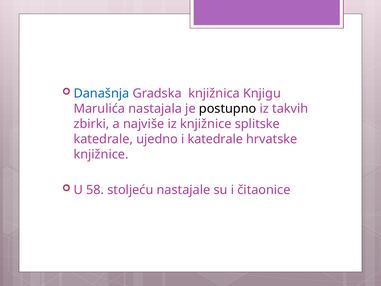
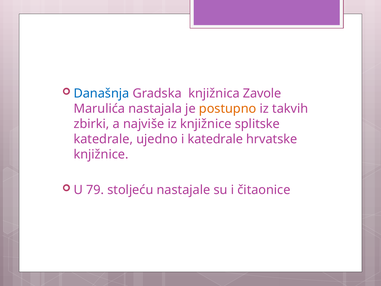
Knjigu: Knjigu -> Zavole
postupno colour: black -> orange
58: 58 -> 79
